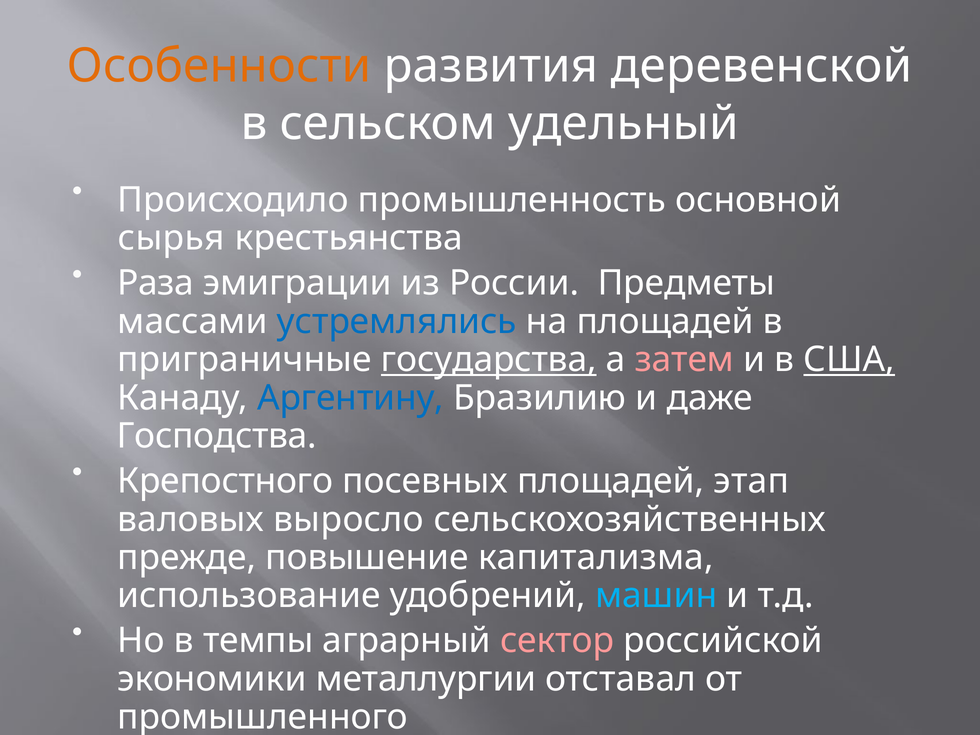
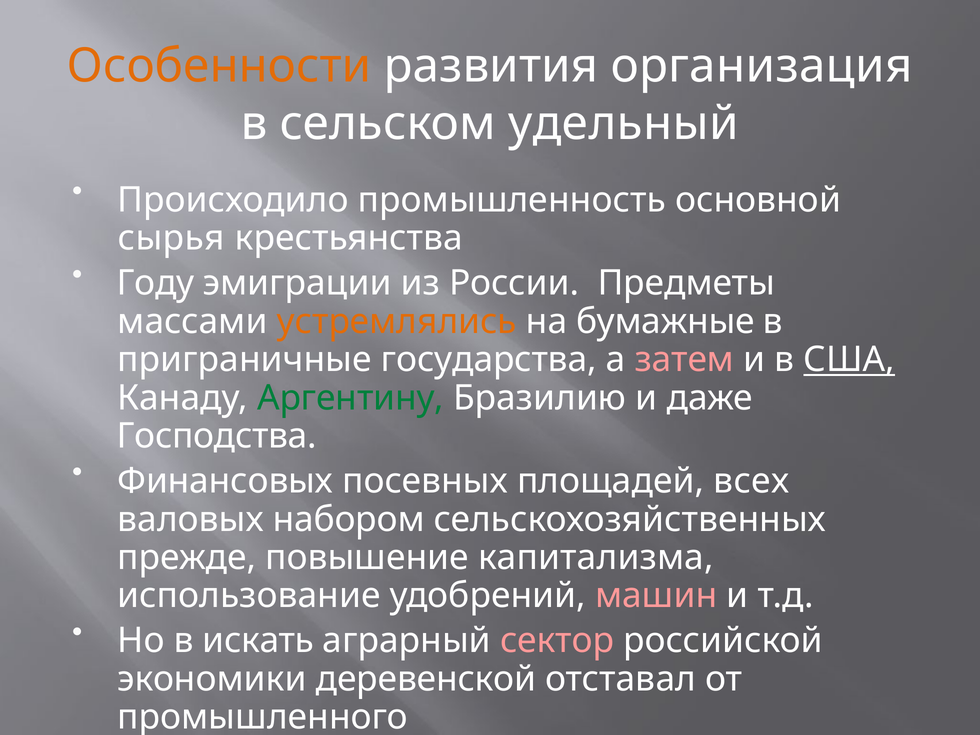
деревенской: деревенской -> организация
Раза: Раза -> Году
устремлялись colour: blue -> orange
на площадей: площадей -> бумажные
государства underline: present -> none
Аргентину colour: blue -> green
Крепостного: Крепостного -> Финансовых
этап: этап -> всех
выросло: выросло -> набором
машин colour: light blue -> pink
темпы: темпы -> искать
металлургии: металлургии -> деревенской
